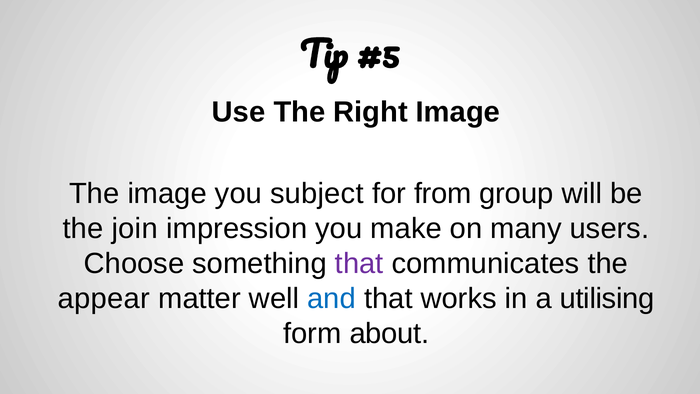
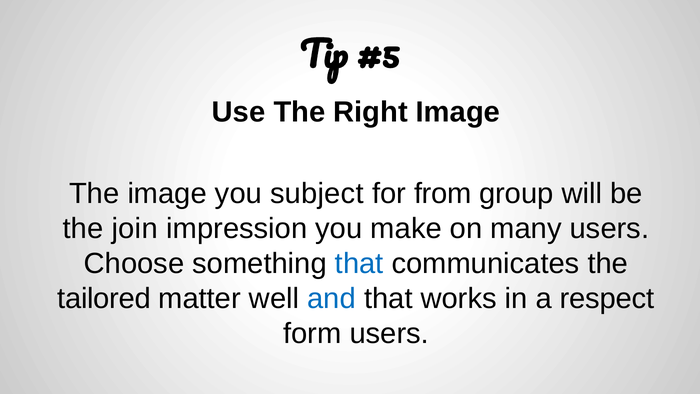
that at (359, 264) colour: purple -> blue
appear: appear -> tailored
utilising: utilising -> respect
form about: about -> users
